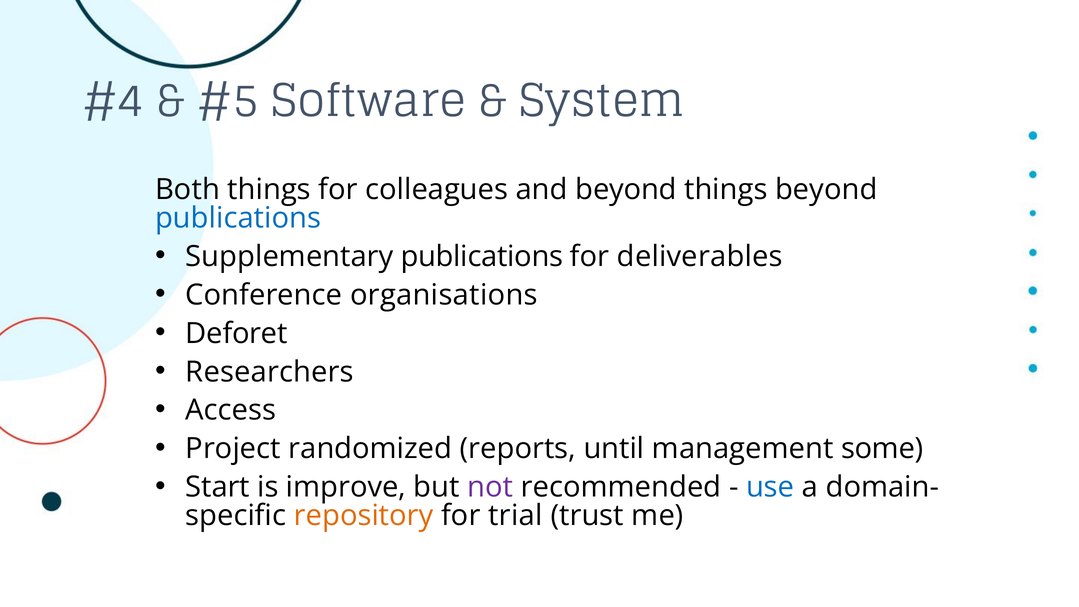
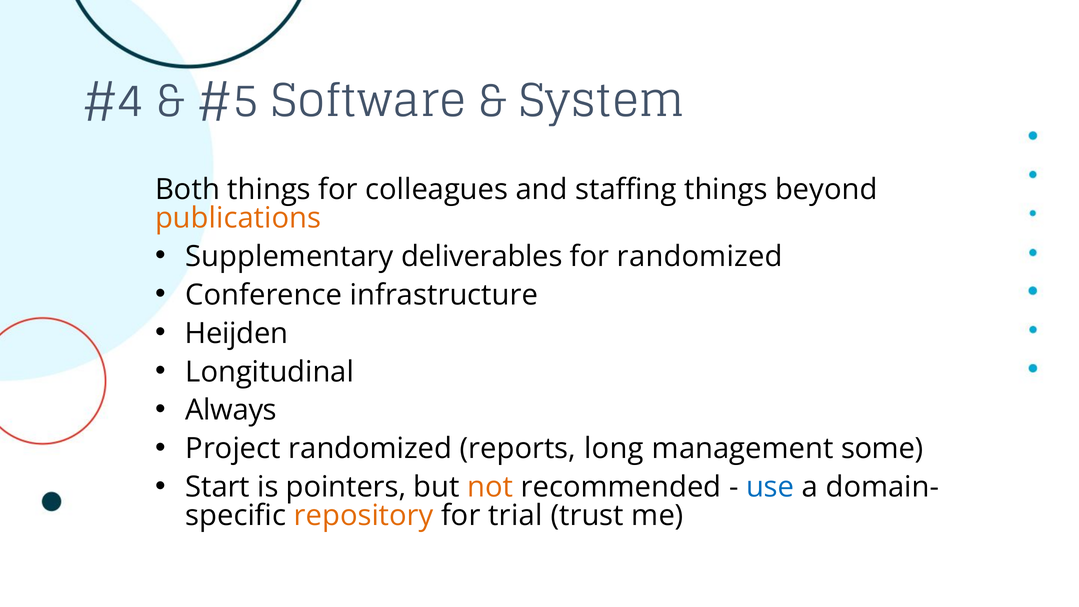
and beyond: beyond -> staffing
publications at (238, 218) colour: blue -> orange
Supplementary publications: publications -> deliverables
for deliverables: deliverables -> randomized
organisations: organisations -> infrastructure
Deforet: Deforet -> Heijden
Researchers: Researchers -> Longitudinal
Access: Access -> Always
until: until -> long
improve: improve -> pointers
not colour: purple -> orange
